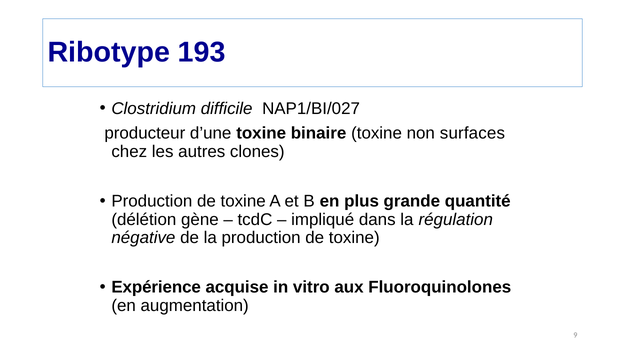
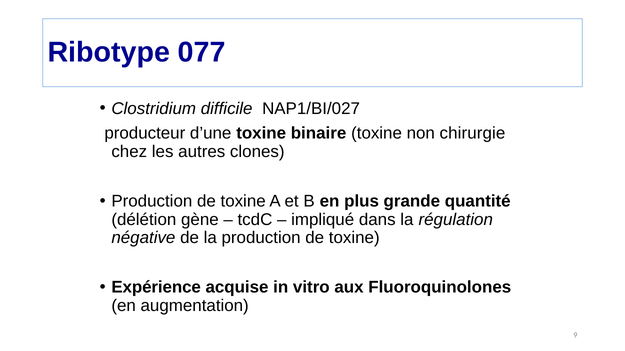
193: 193 -> 077
surfaces: surfaces -> chirurgie
